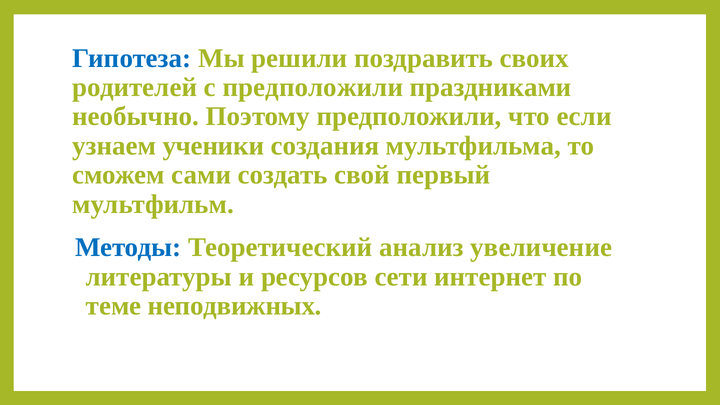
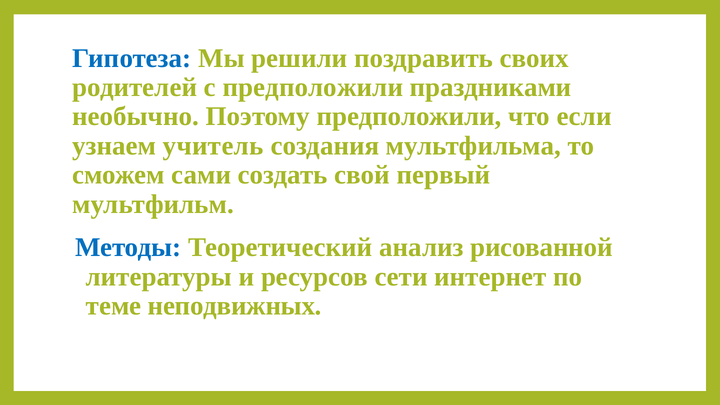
ученики: ученики -> учитель
увеличение: увеличение -> рисованной
